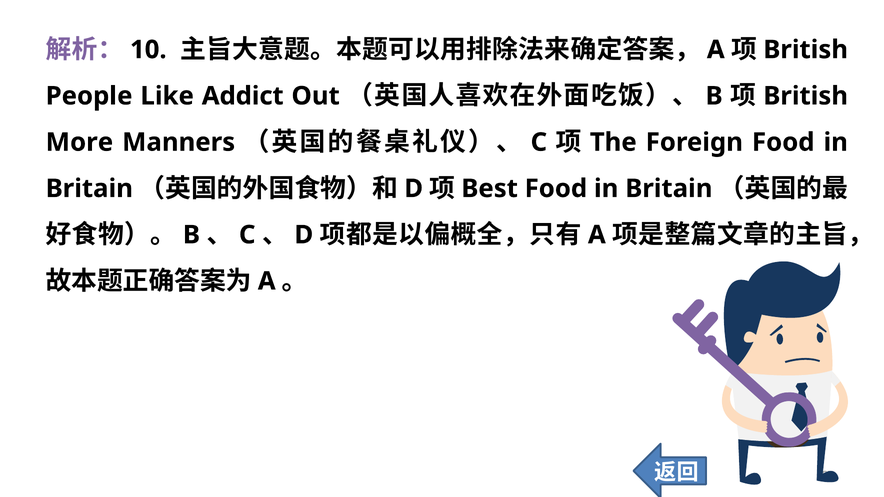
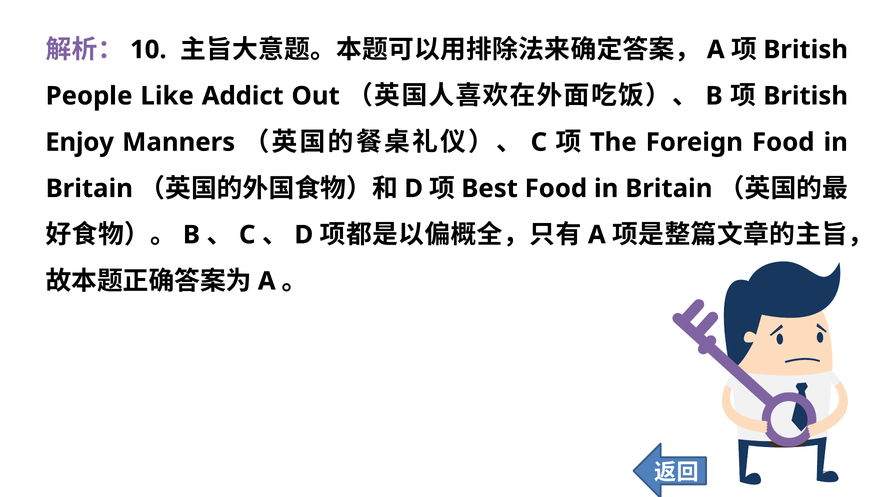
More: More -> Enjoy
